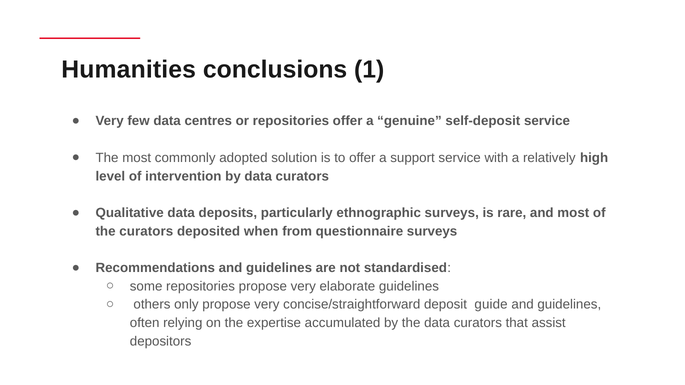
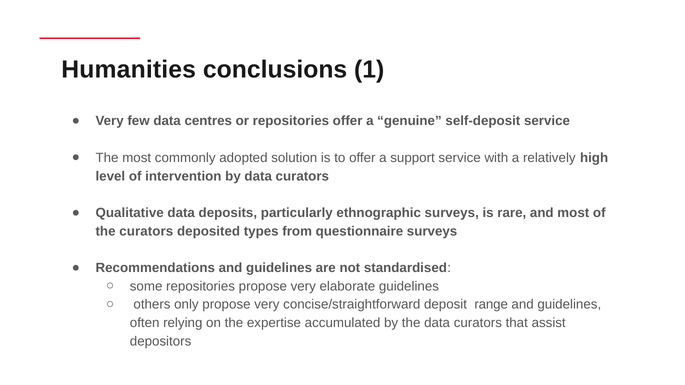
when: when -> types
guide: guide -> range
